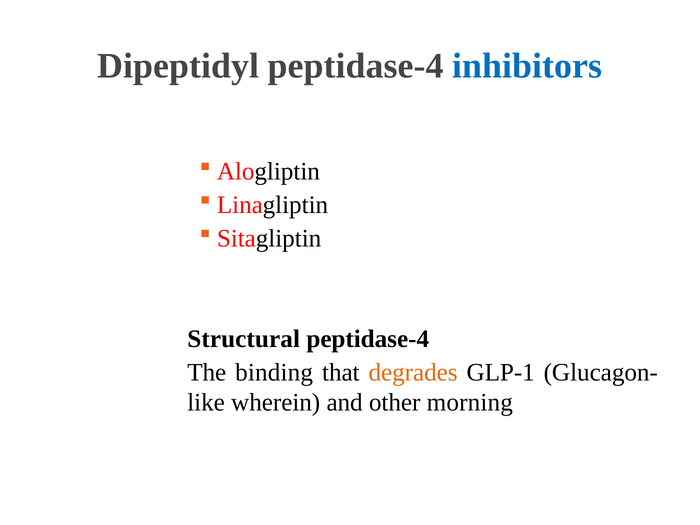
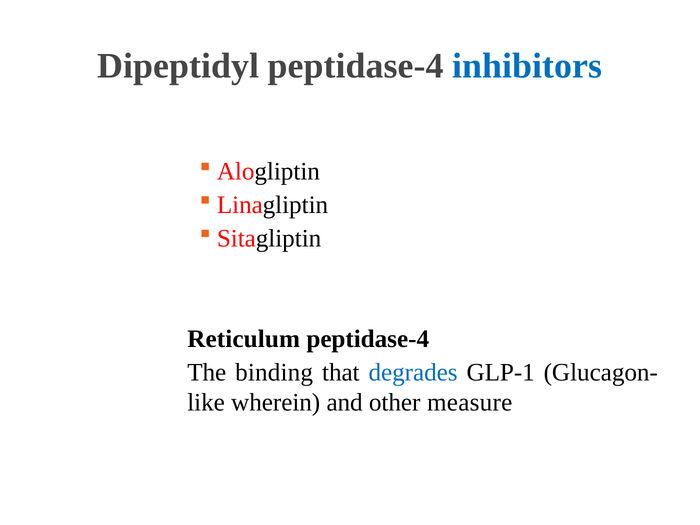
Structural: Structural -> Reticulum
degrades colour: orange -> blue
morning: morning -> measure
